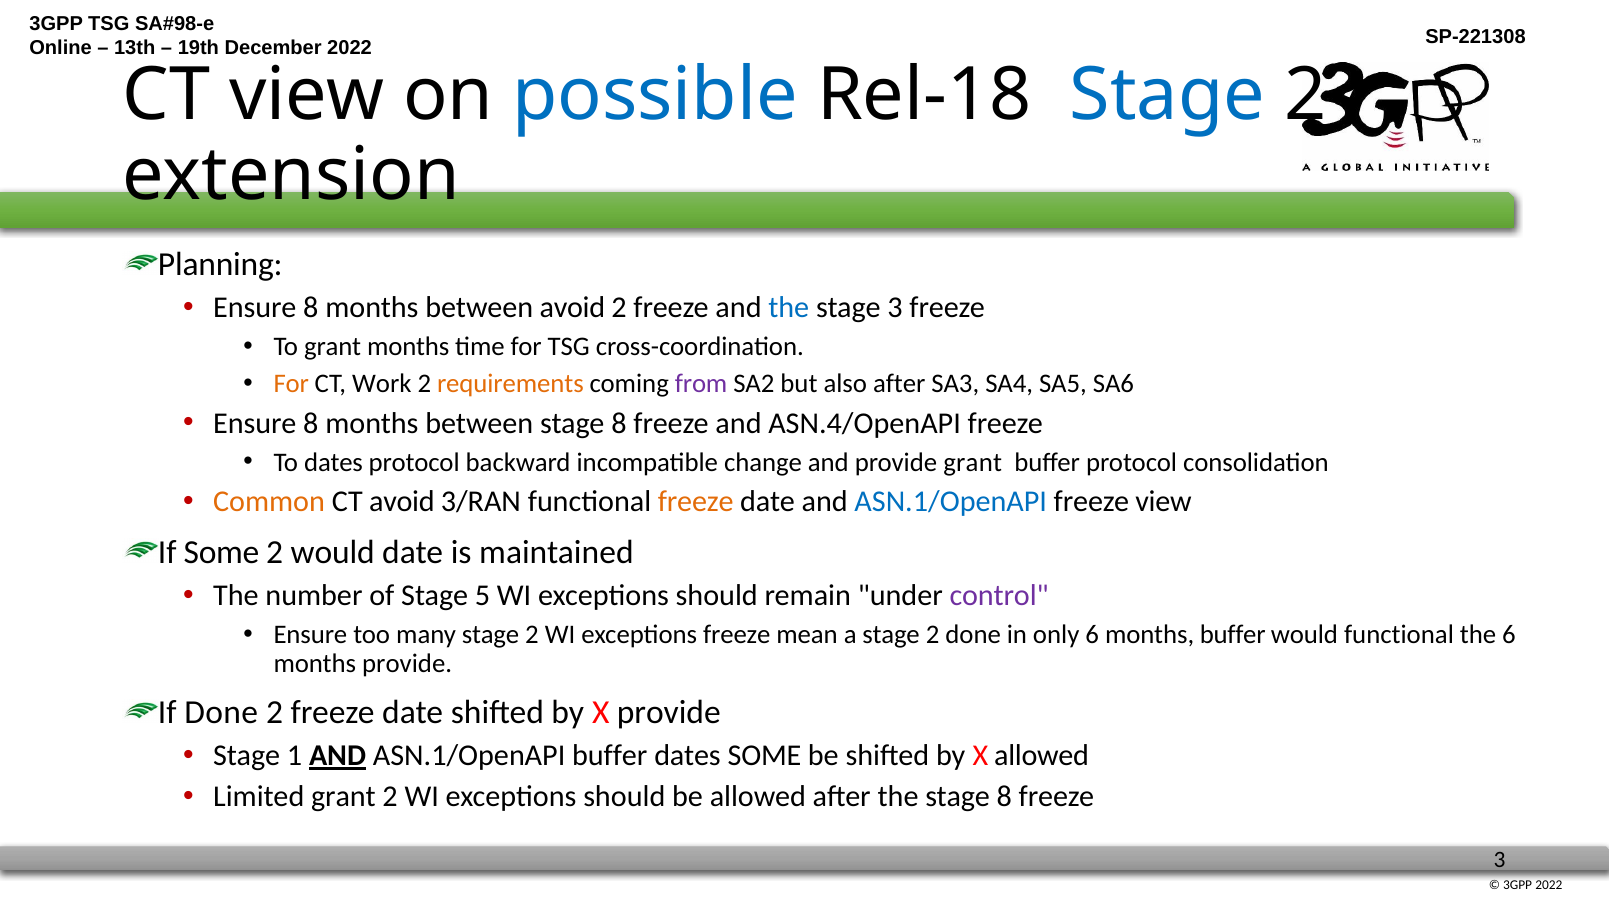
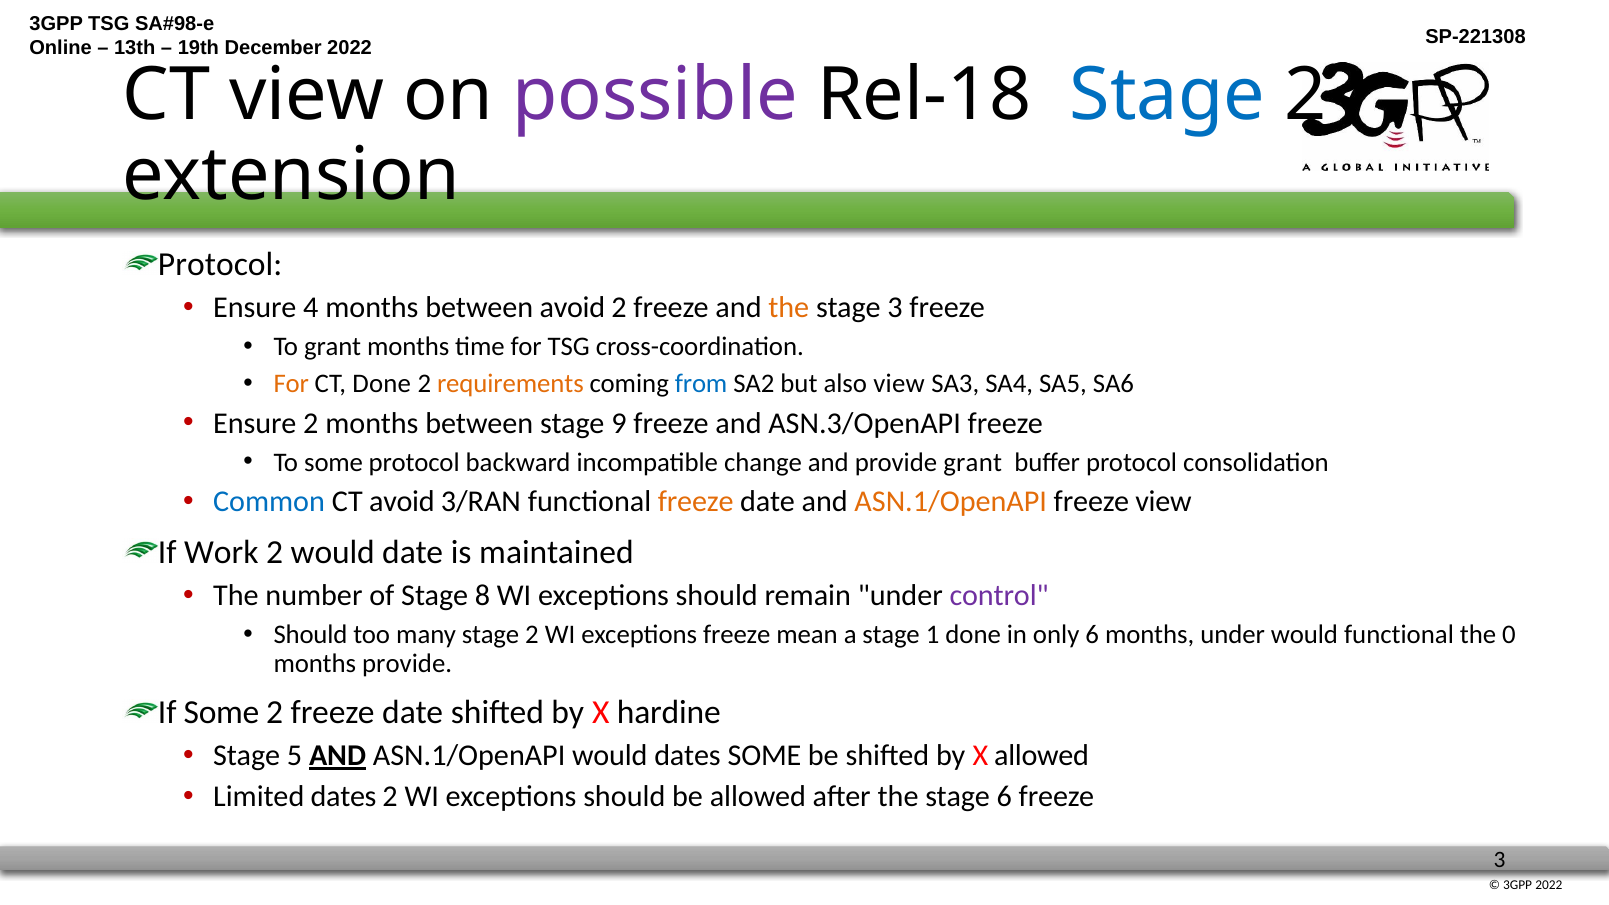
possible colour: blue -> purple
Planning at (220, 265): Planning -> Protocol
8 at (311, 308): 8 -> 4
the at (789, 308) colour: blue -> orange
CT Work: Work -> Done
from colour: purple -> blue
also after: after -> view
8 at (311, 423): 8 -> 2
between stage 8: 8 -> 9
ASN.4/OpenAPI: ASN.4/OpenAPI -> ASN.3/OpenAPI
To dates: dates -> some
Common colour: orange -> blue
ASN.1/OpenAPI at (951, 501) colour: blue -> orange
If Some: Some -> Work
5: 5 -> 8
Ensure at (310, 634): Ensure -> Should
a stage 2: 2 -> 1
months buffer: buffer -> under
the 6: 6 -> 0
If Done: Done -> Some
X provide: provide -> hardine
1: 1 -> 5
ASN.1/OpenAPI buffer: buffer -> would
Limited grant: grant -> dates
the stage 8: 8 -> 6
